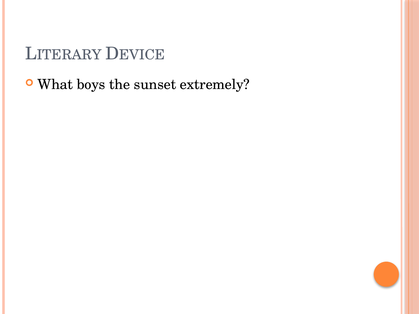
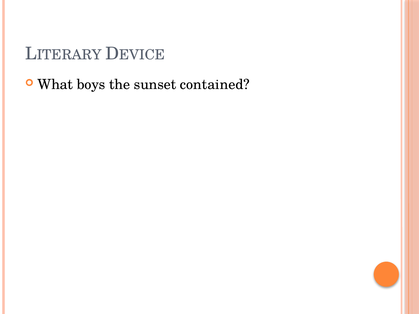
extremely: extremely -> contained
